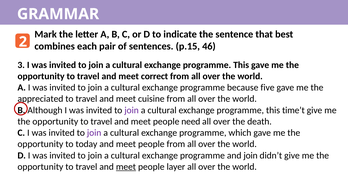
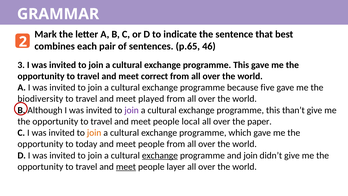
p.15: p.15 -> p.65
appreciated: appreciated -> biodiversity
cuisine: cuisine -> played
time’t: time’t -> than’t
need: need -> local
death: death -> paper
join at (94, 133) colour: purple -> orange
exchange at (160, 155) underline: none -> present
